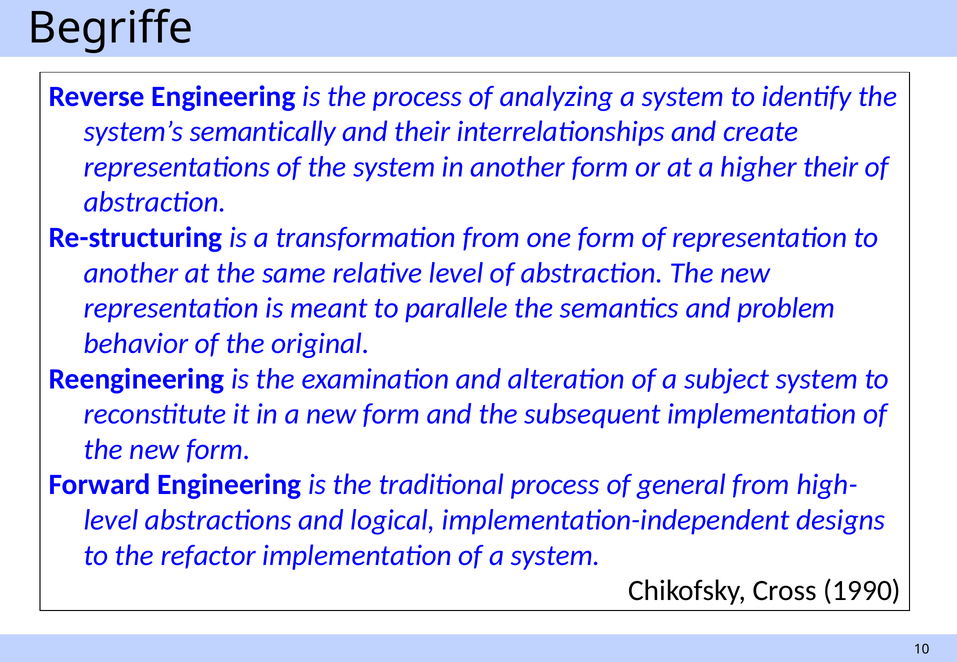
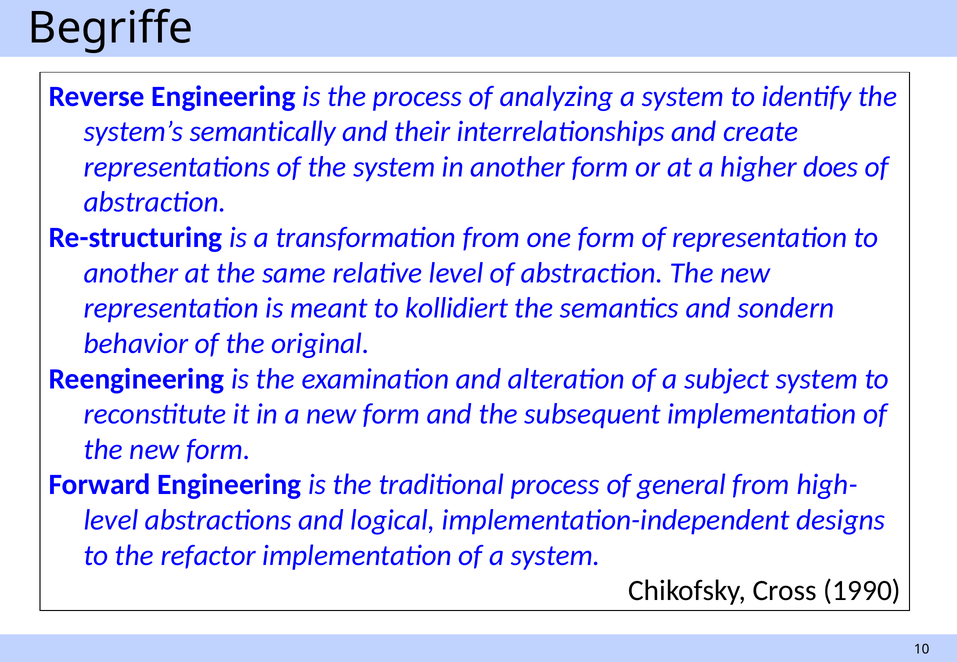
higher their: their -> does
parallele: parallele -> kollidiert
problem: problem -> sondern
